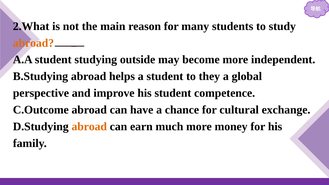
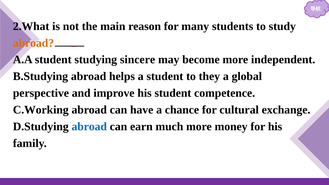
outside: outside -> sincere
C.Outcome: C.Outcome -> C.Working
abroad at (89, 127) colour: orange -> blue
